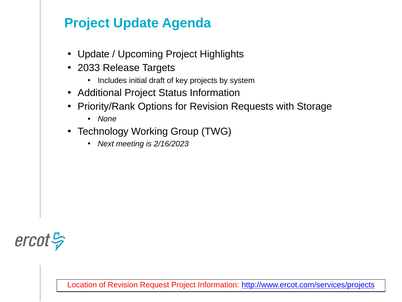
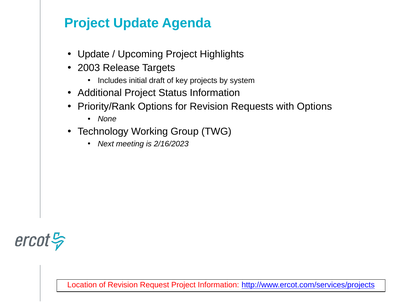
2033: 2033 -> 2003
with Storage: Storage -> Options
